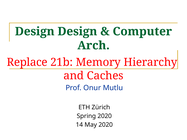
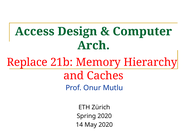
Design at (35, 32): Design -> Access
